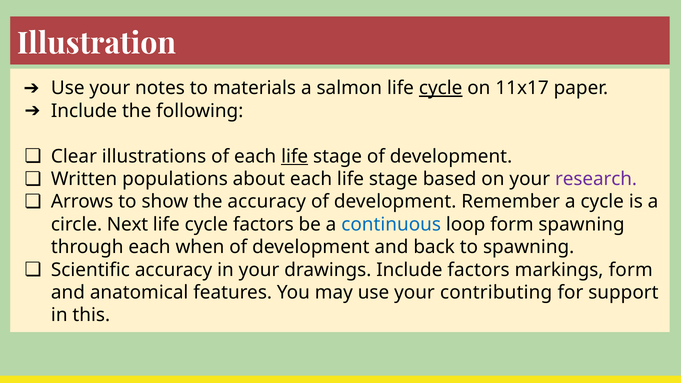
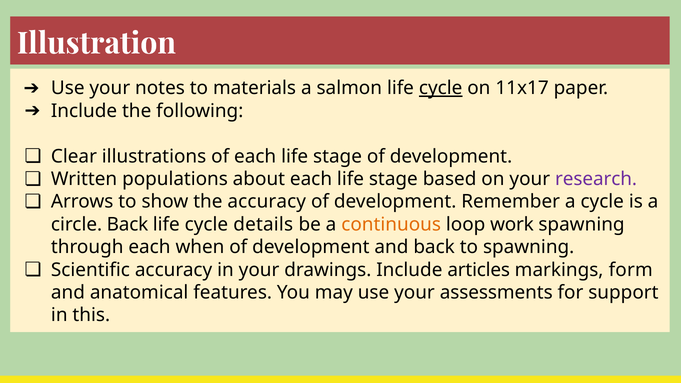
life at (295, 156) underline: present -> none
circle Next: Next -> Back
cycle factors: factors -> details
continuous colour: blue -> orange
loop form: form -> work
Include factors: factors -> articles
contributing: contributing -> assessments
